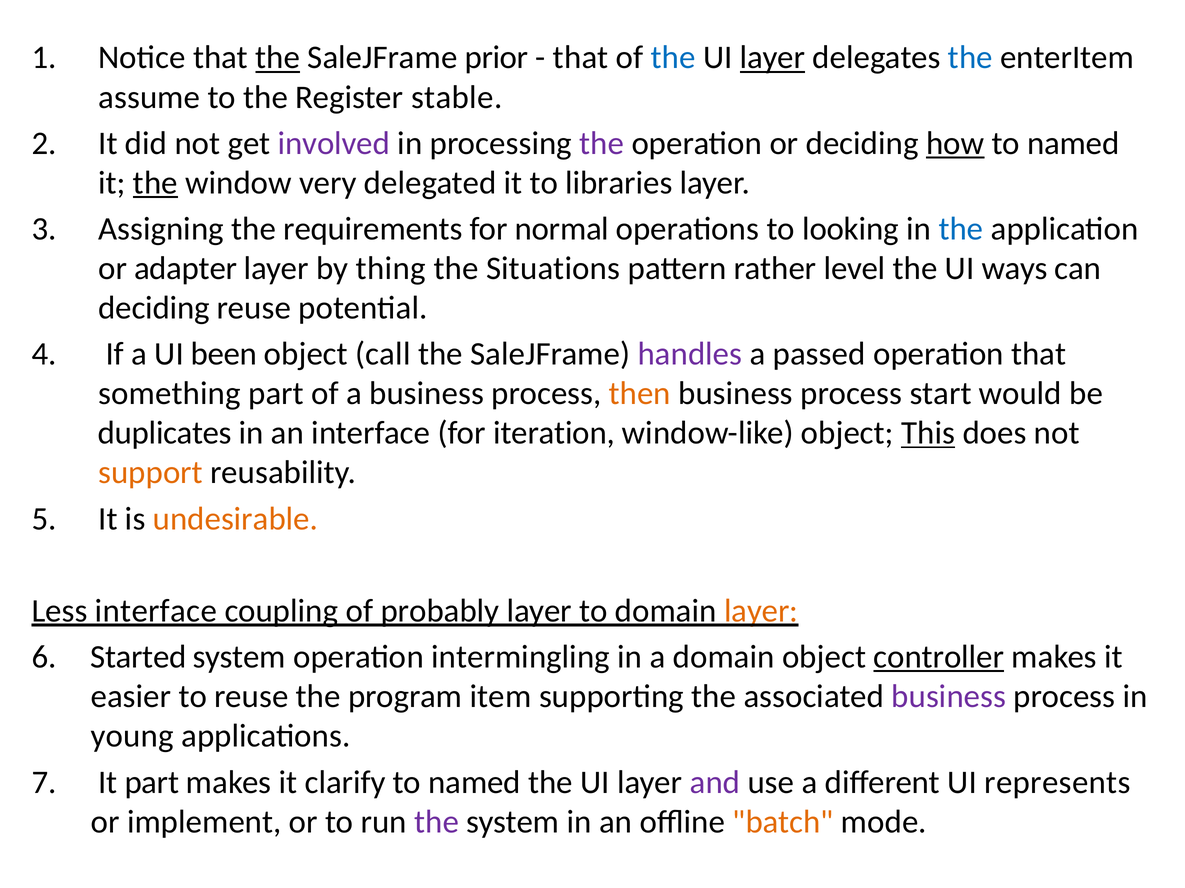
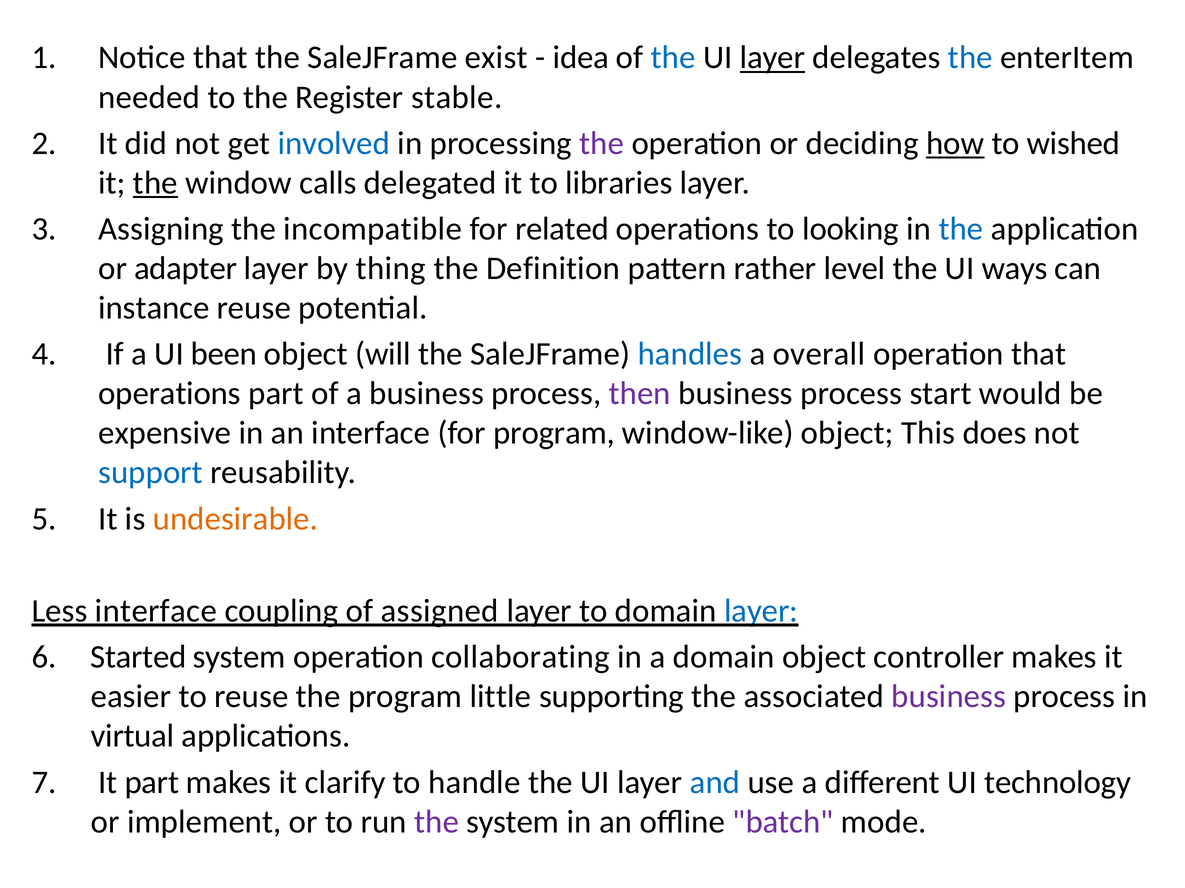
the at (278, 58) underline: present -> none
prior: prior -> exist
that at (581, 58): that -> idea
assume: assume -> needed
involved colour: purple -> blue
named at (1073, 143): named -> wished
very: very -> calls
requirements: requirements -> incompatible
normal: normal -> related
Situations: Situations -> Definition
deciding at (154, 308): deciding -> instance
call: call -> will
handles colour: purple -> blue
passed: passed -> overall
something at (169, 394): something -> operations
then colour: orange -> purple
duplicates: duplicates -> expensive
for iteration: iteration -> program
This underline: present -> none
support colour: orange -> blue
probably: probably -> assigned
layer at (761, 611) colour: orange -> blue
intermingling: intermingling -> collaborating
controller underline: present -> none
item: item -> little
young: young -> virtual
named at (475, 783): named -> handle
and colour: purple -> blue
represents: represents -> technology
batch colour: orange -> purple
